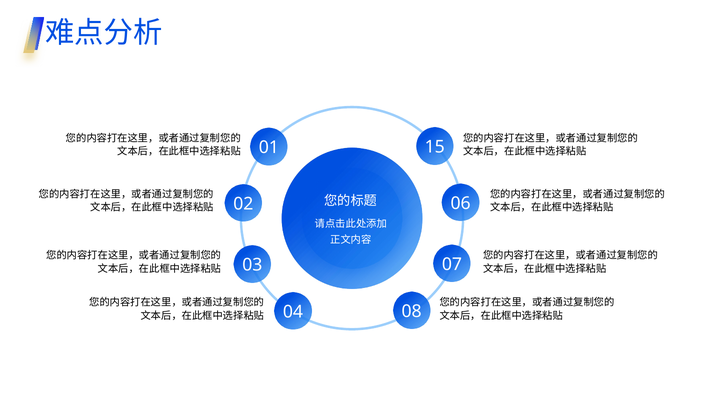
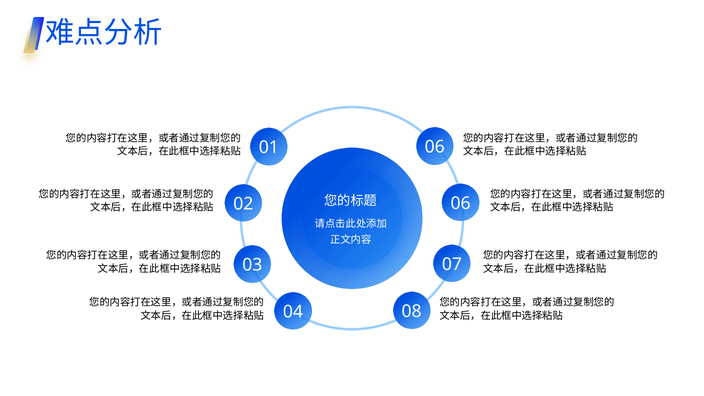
01 15: 15 -> 06
